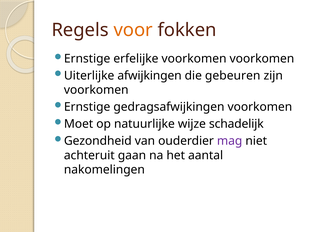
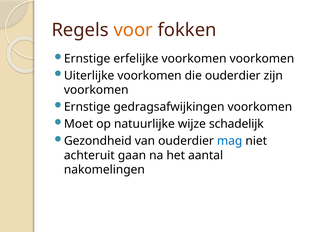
Uiterlijke afwijkingen: afwijkingen -> voorkomen
die gebeuren: gebeuren -> ouderdier
mag colour: purple -> blue
